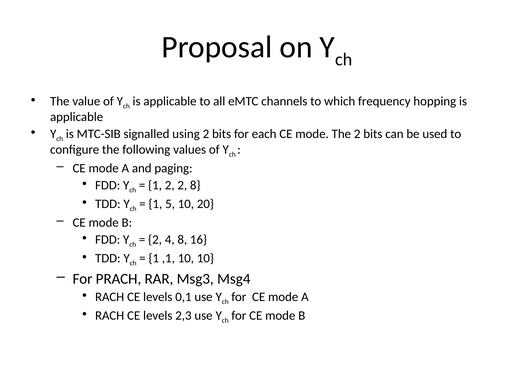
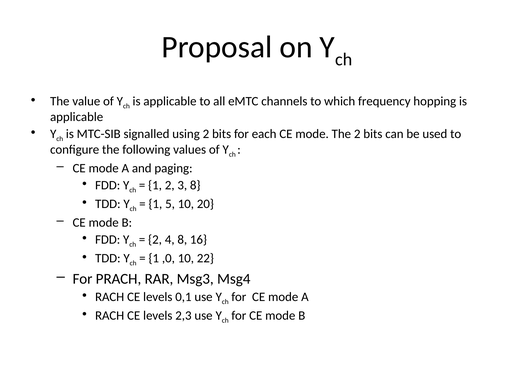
2 2: 2 -> 3
,1: ,1 -> ,0
10 10: 10 -> 22
